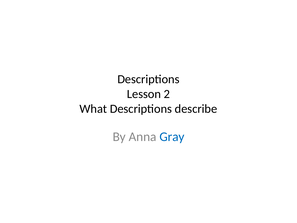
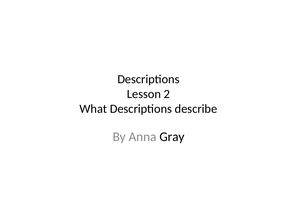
Gray colour: blue -> black
